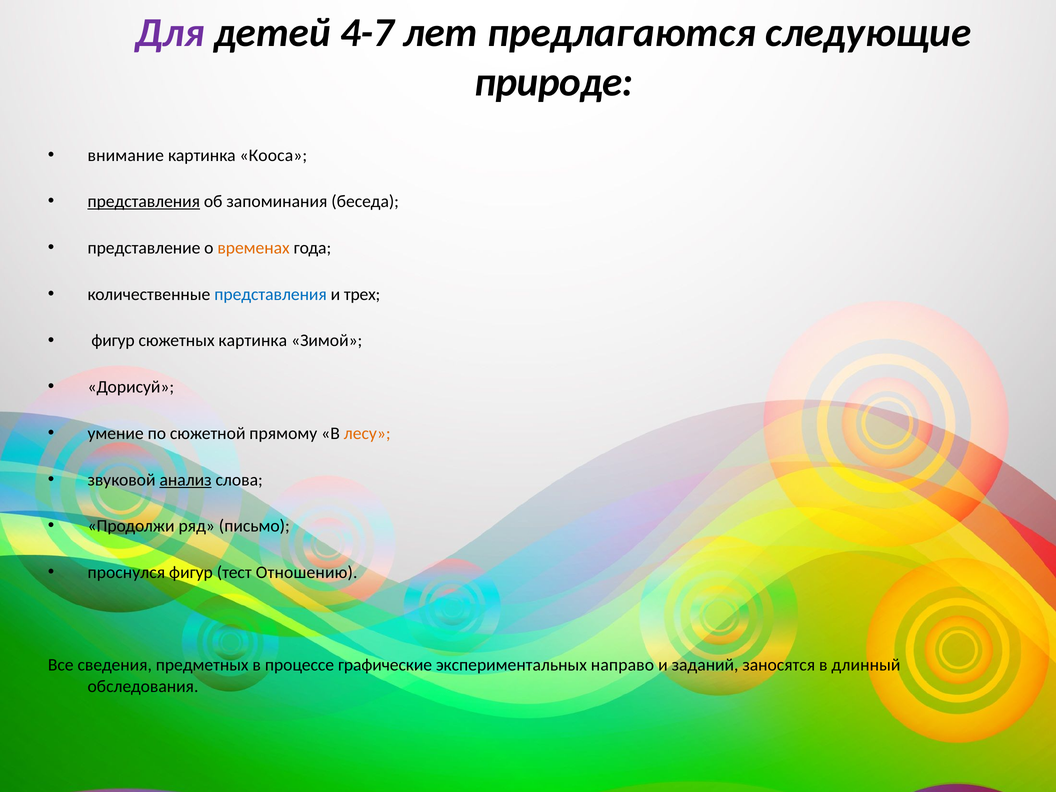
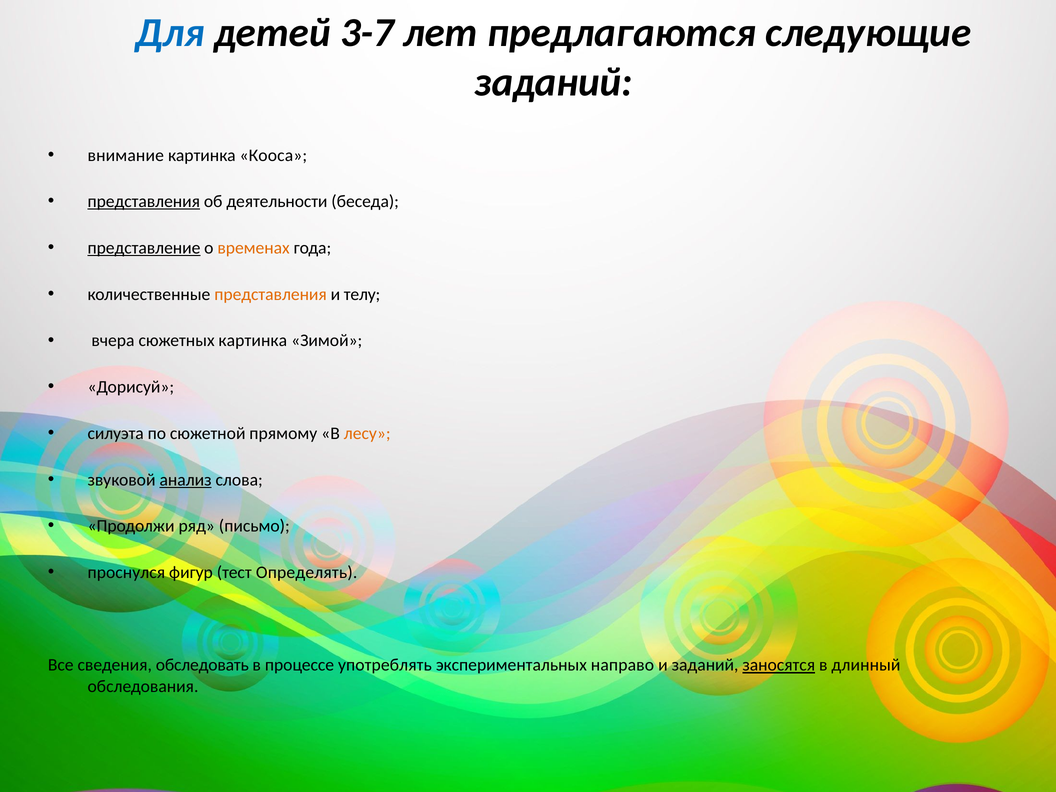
Для colour: purple -> blue
4-7: 4-7 -> 3-7
природе at (554, 82): природе -> заданий
запоминания: запоминания -> деятельности
представление underline: none -> present
представления at (271, 294) colour: blue -> orange
трех: трех -> телу
фигур at (113, 341): фигур -> вчера
умение: умение -> силуэта
Отношению: Отношению -> Определять
предметных: предметных -> обследовать
графические: графические -> употреблять
заносятся underline: none -> present
